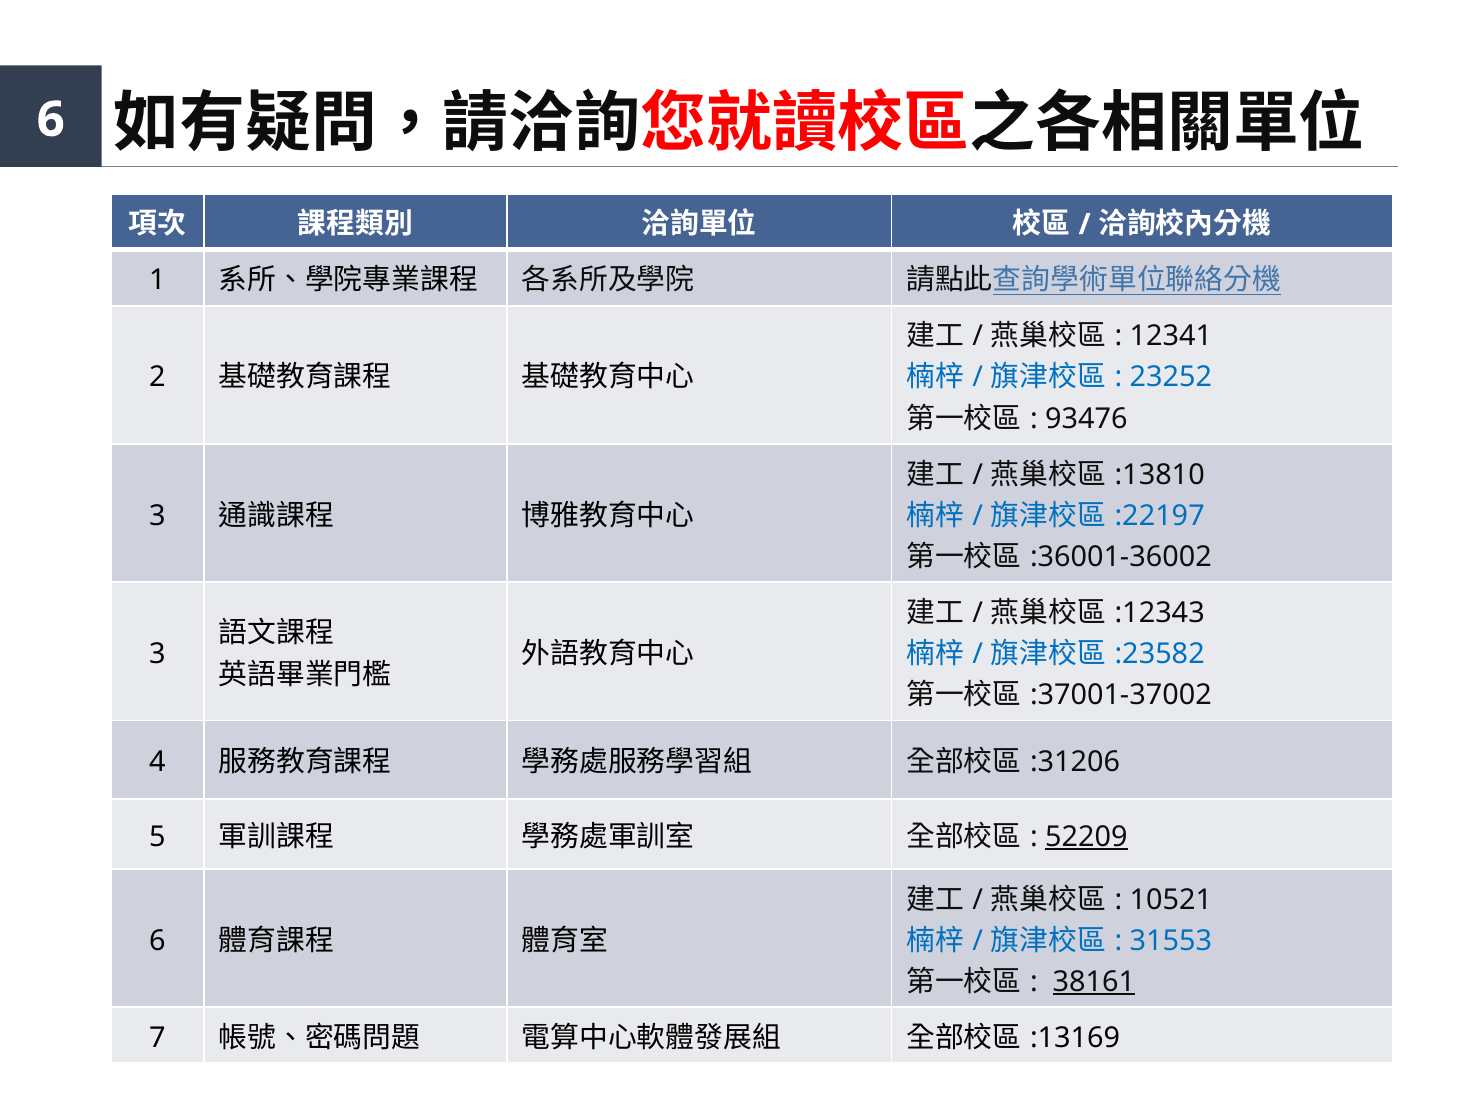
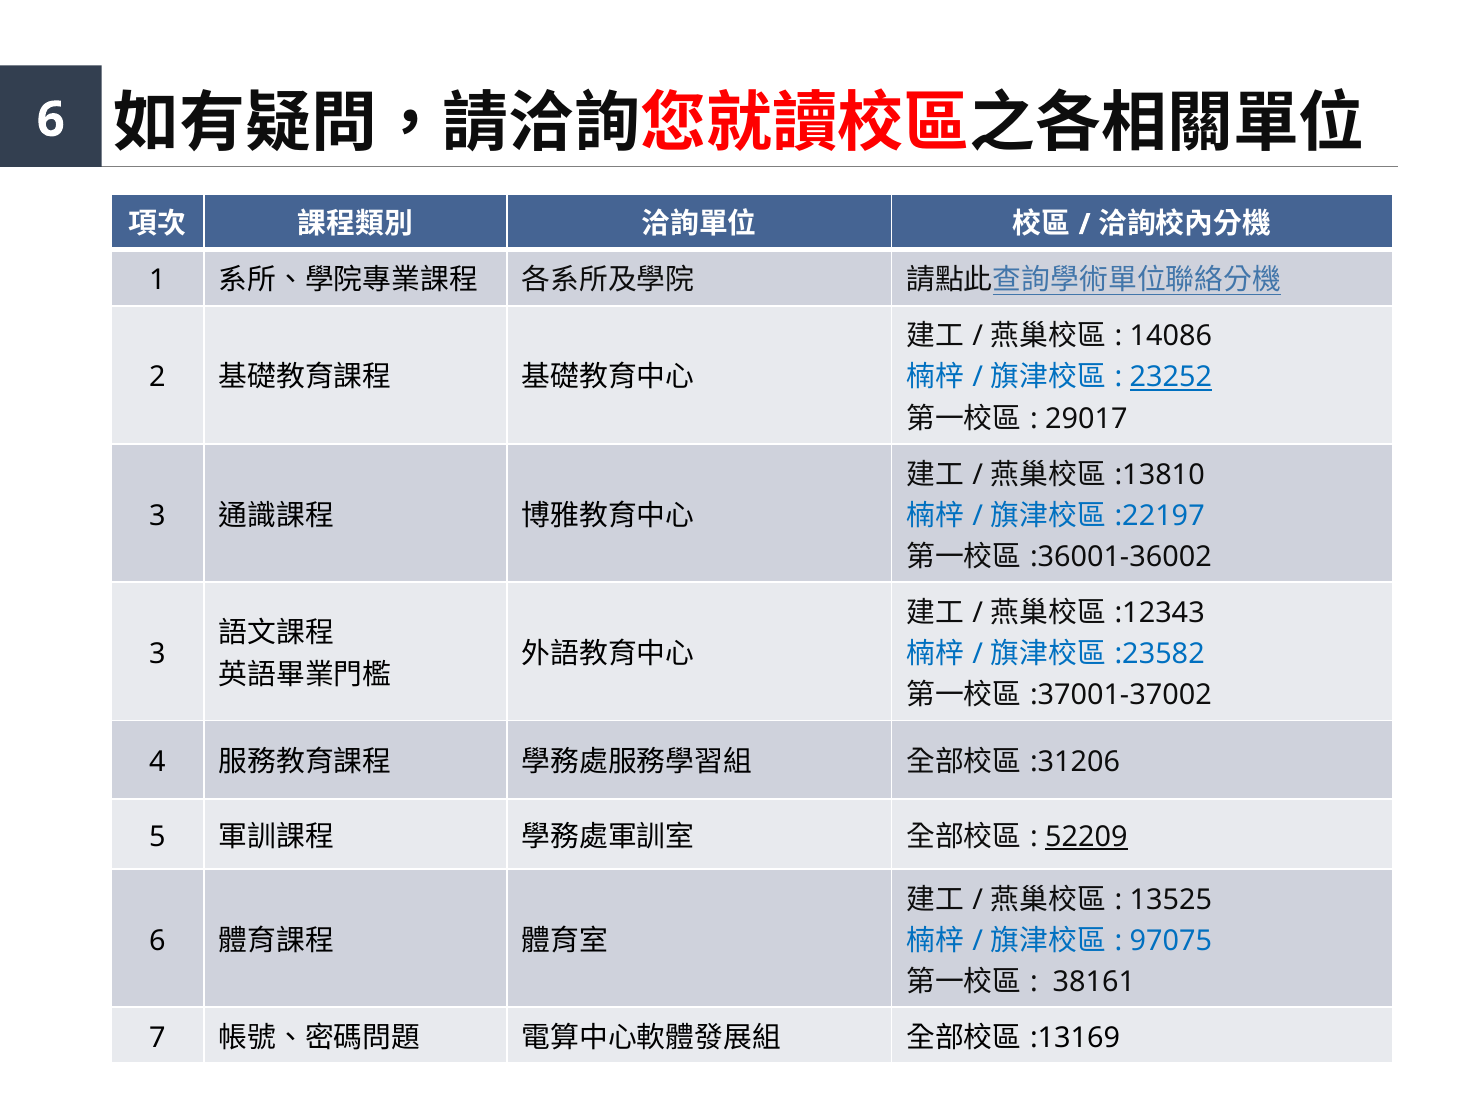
12341: 12341 -> 14086
23252 underline: none -> present
93476: 93476 -> 29017
10521: 10521 -> 13525
31553: 31553 -> 97075
38161 underline: present -> none
